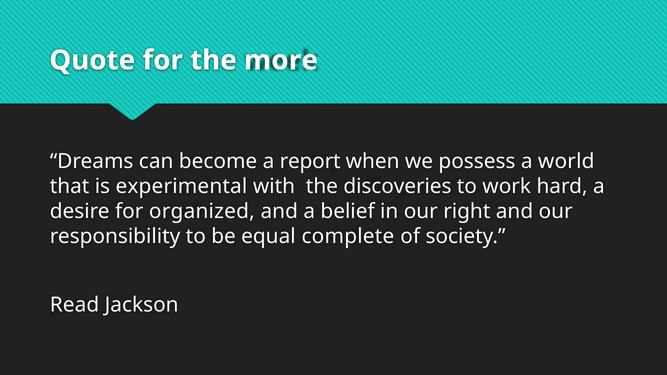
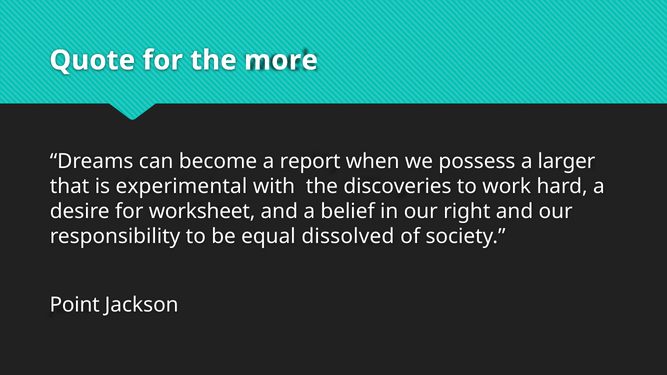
world: world -> larger
organized: organized -> worksheet
complete: complete -> dissolved
Read: Read -> Point
